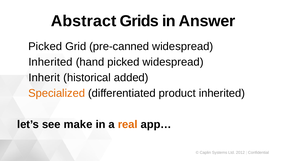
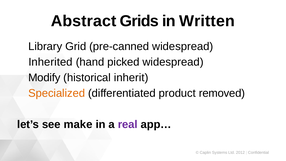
Answer: Answer -> Written
Picked at (45, 46): Picked -> Library
Inherit: Inherit -> Modify
added: added -> inherit
product inherited: inherited -> removed
real colour: orange -> purple
